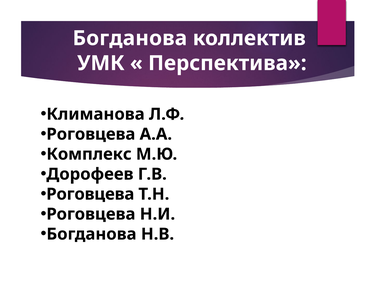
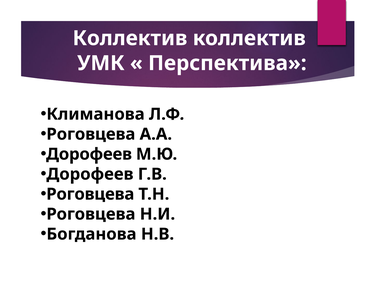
Богданова at (130, 38): Богданова -> Коллектив
Комплекс at (89, 154): Комплекс -> Дорофеев
